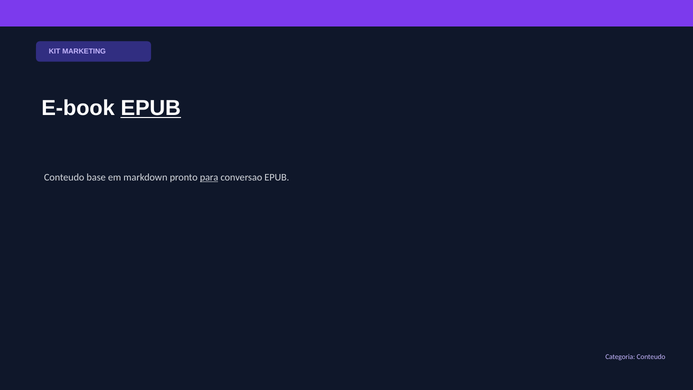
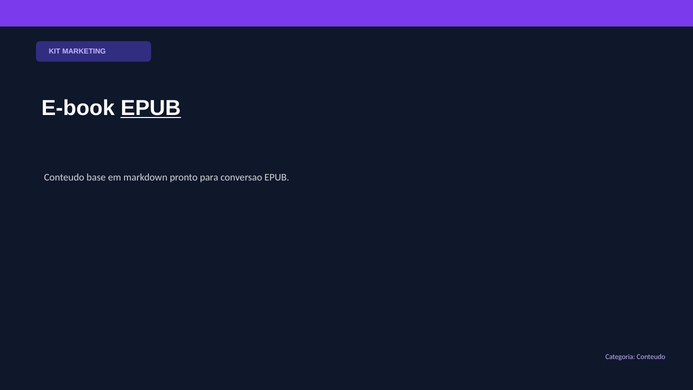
para underline: present -> none
